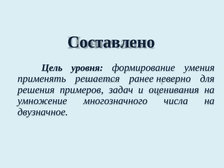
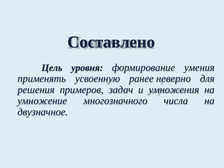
решается: решается -> усвоенную
оценивания: оценивания -> умножения
